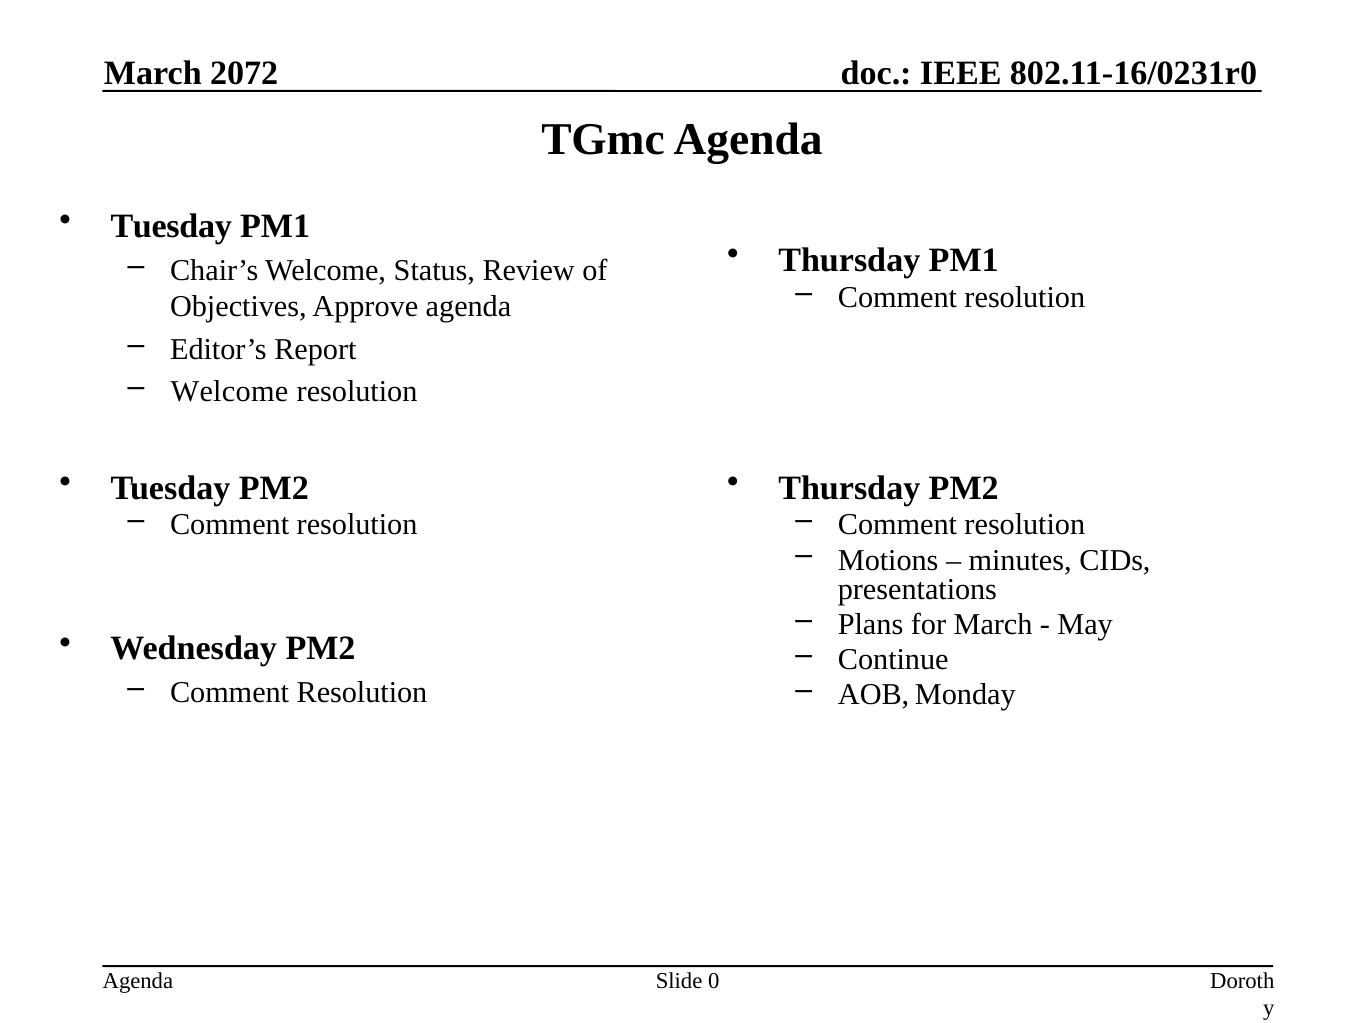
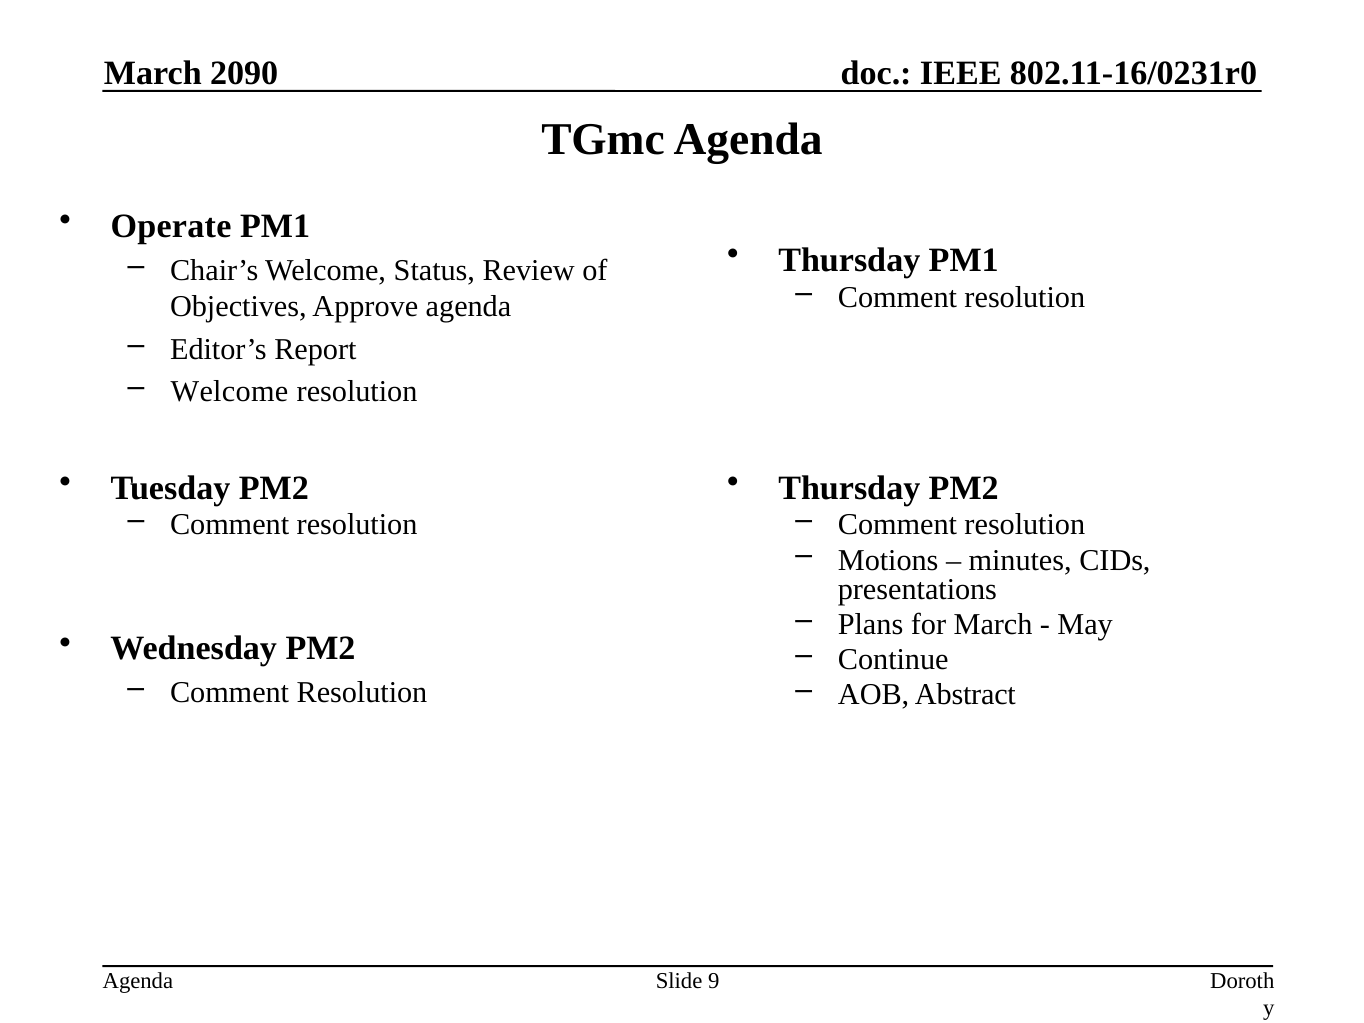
2072: 2072 -> 2090
Tuesday at (171, 226): Tuesday -> Operate
Monday: Monday -> Abstract
0: 0 -> 9
